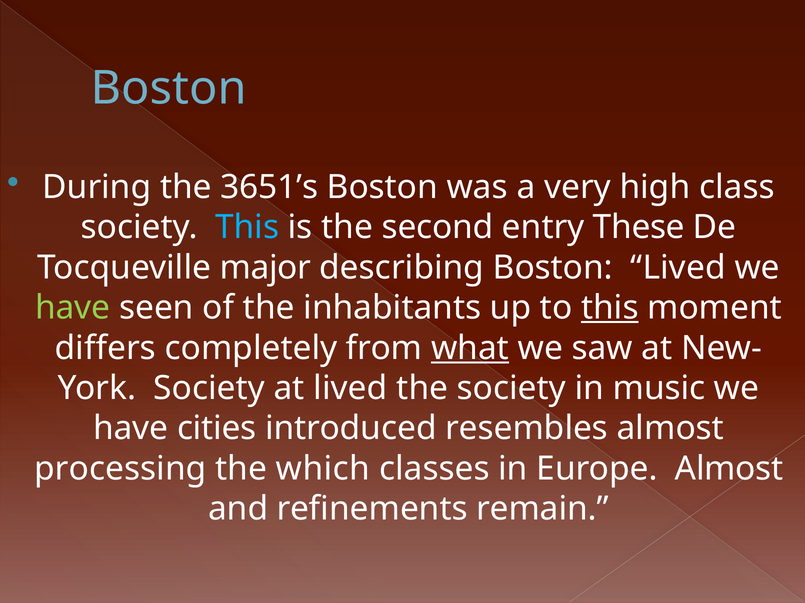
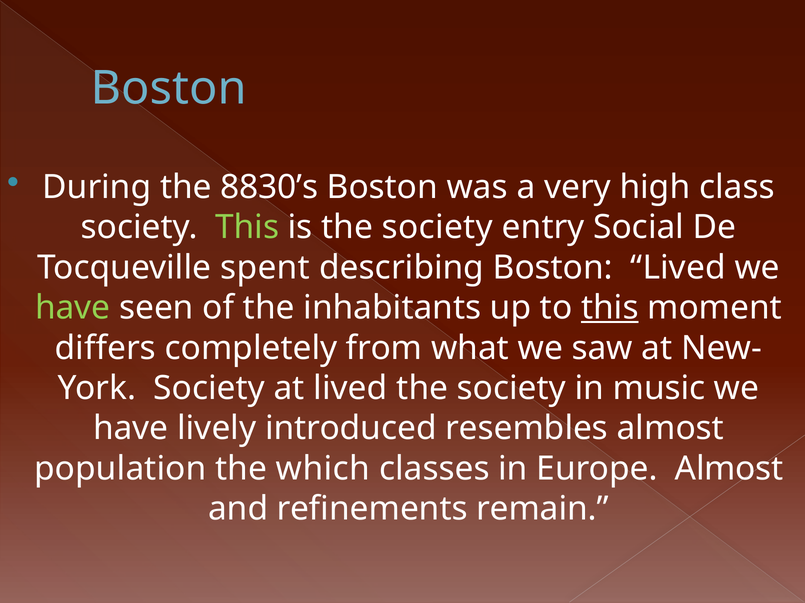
3651’s: 3651’s -> 8830’s
This at (247, 228) colour: light blue -> light green
is the second: second -> society
These: These -> Social
major: major -> spent
what underline: present -> none
cities: cities -> lively
processing: processing -> population
